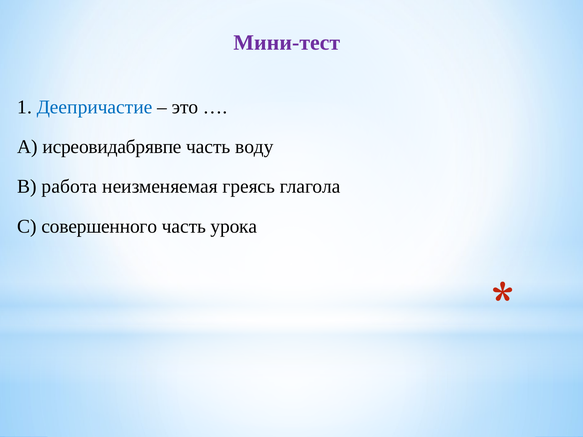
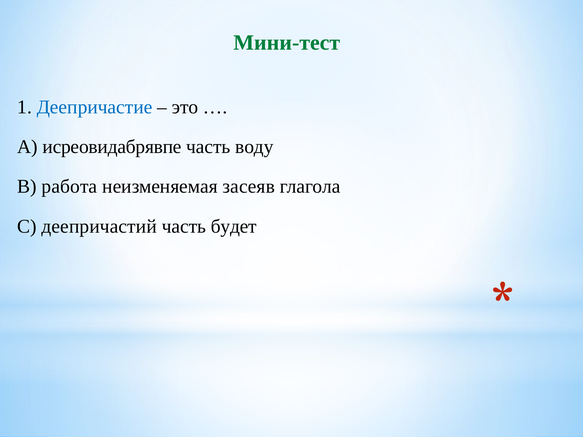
Мини-тест colour: purple -> green
греясь: греясь -> засеяв
совершенного: совершенного -> деепричастий
урока: урока -> будет
